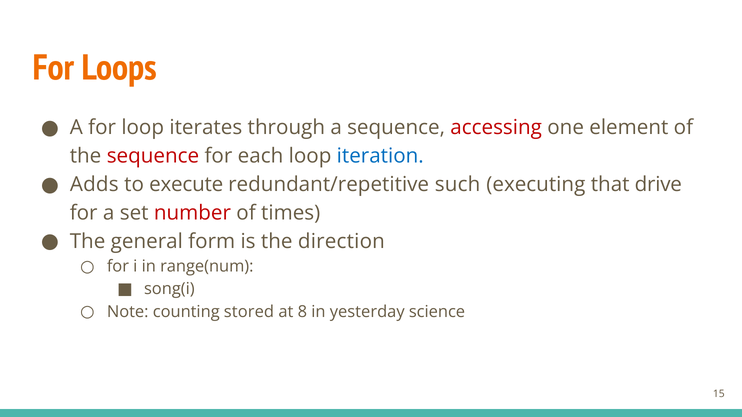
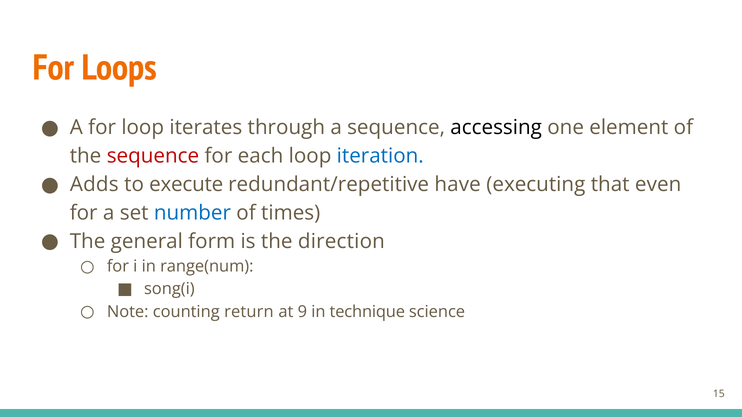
accessing colour: red -> black
such: such -> have
drive: drive -> even
number colour: red -> blue
stored: stored -> return
8: 8 -> 9
yesterday: yesterday -> technique
